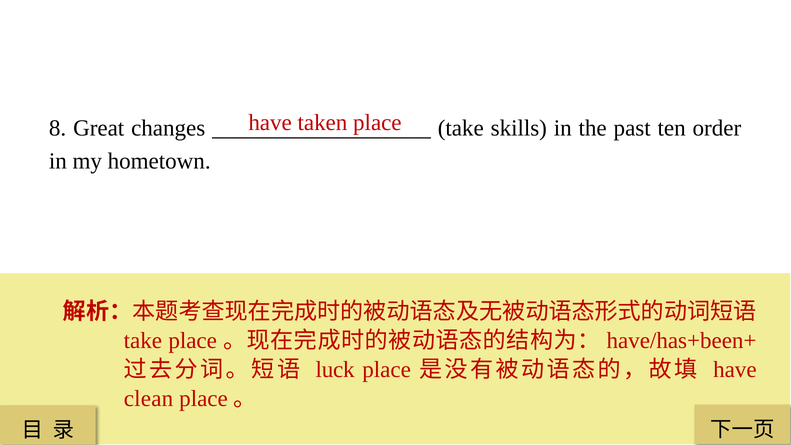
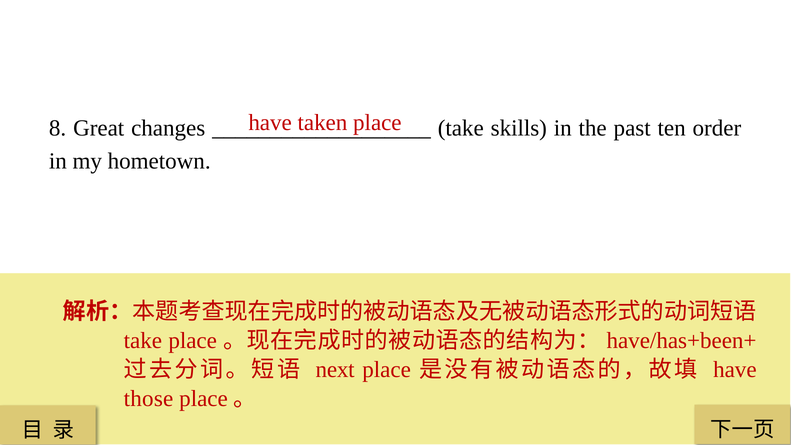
luck: luck -> next
clean: clean -> those
